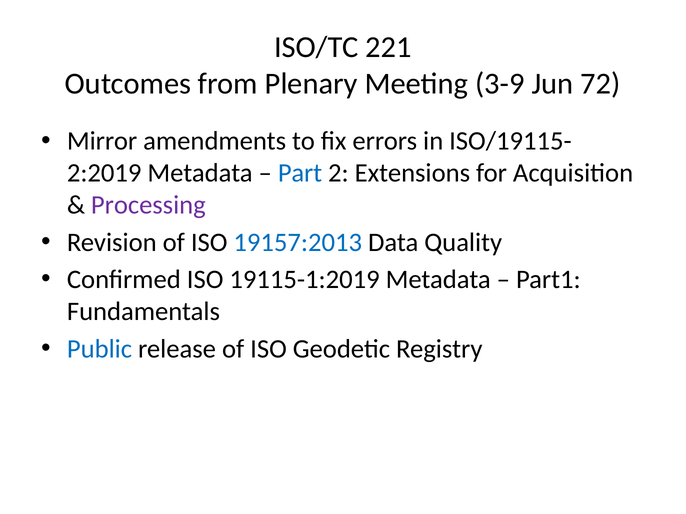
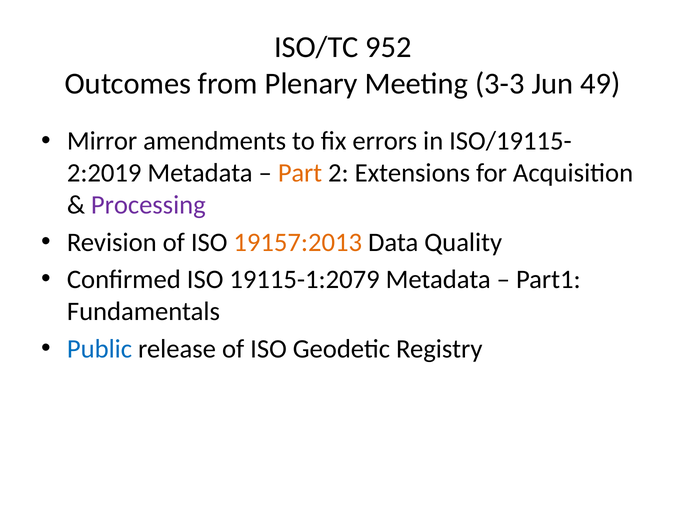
221: 221 -> 952
3-9: 3-9 -> 3-3
72: 72 -> 49
Part colour: blue -> orange
19157:2013 colour: blue -> orange
19115-1:2019: 19115-1:2019 -> 19115-1:2079
